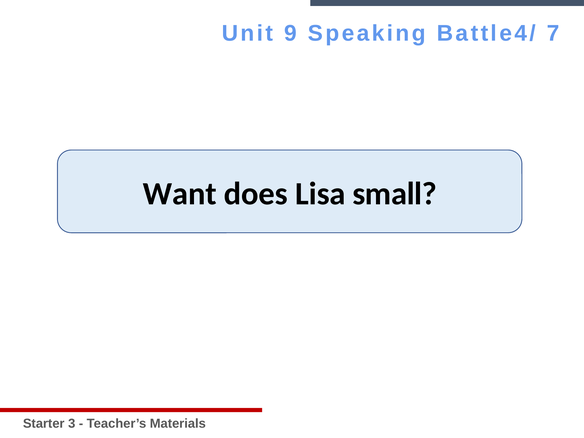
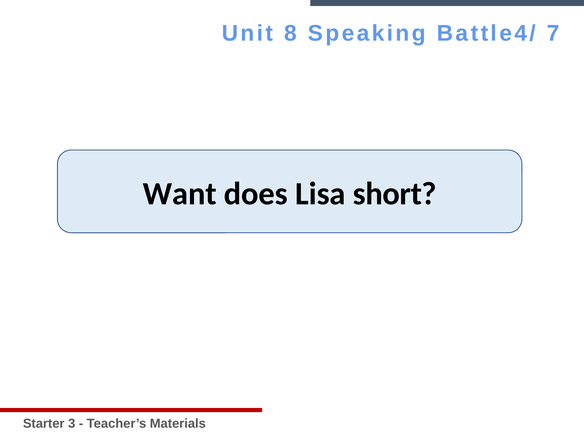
9: 9 -> 8
small: small -> short
